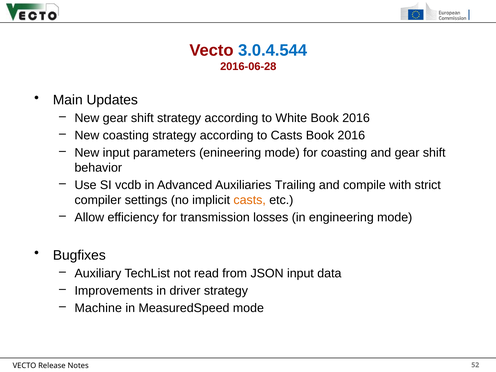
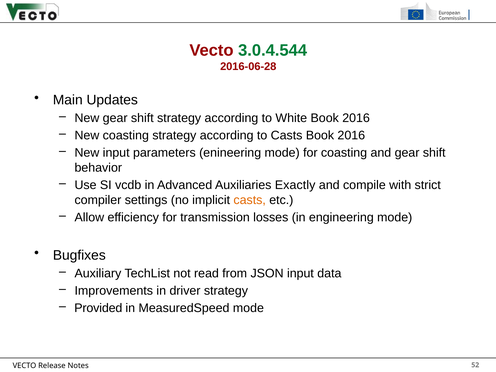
3.0.4.544 colour: blue -> green
Trailing: Trailing -> Exactly
Machine: Machine -> Provided
